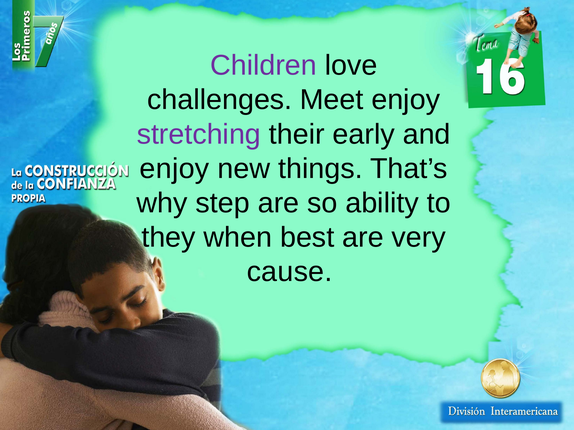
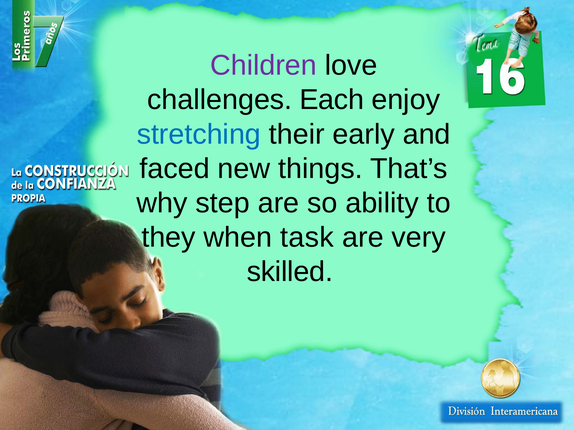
Meet: Meet -> Each
stretching colour: purple -> blue
enjoy at (174, 169): enjoy -> faced
best: best -> task
cause: cause -> skilled
